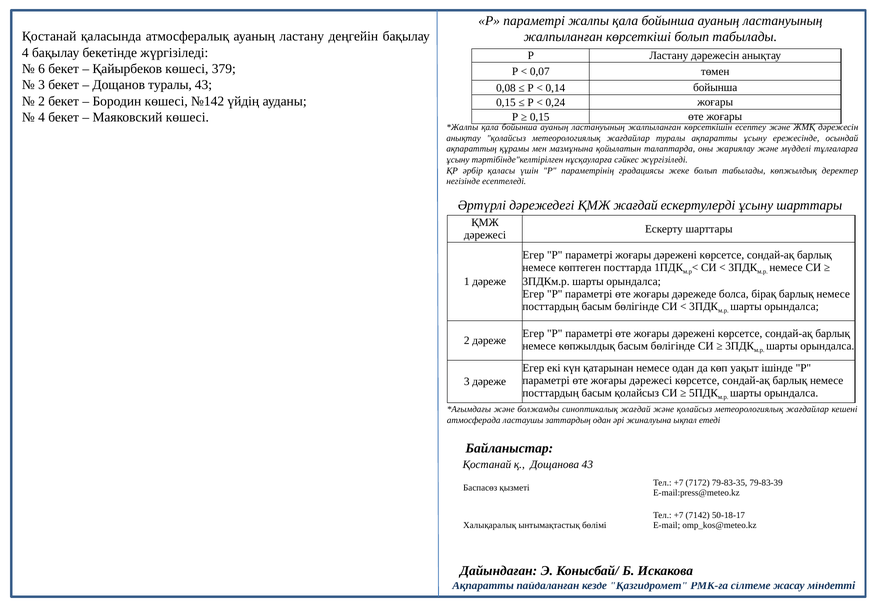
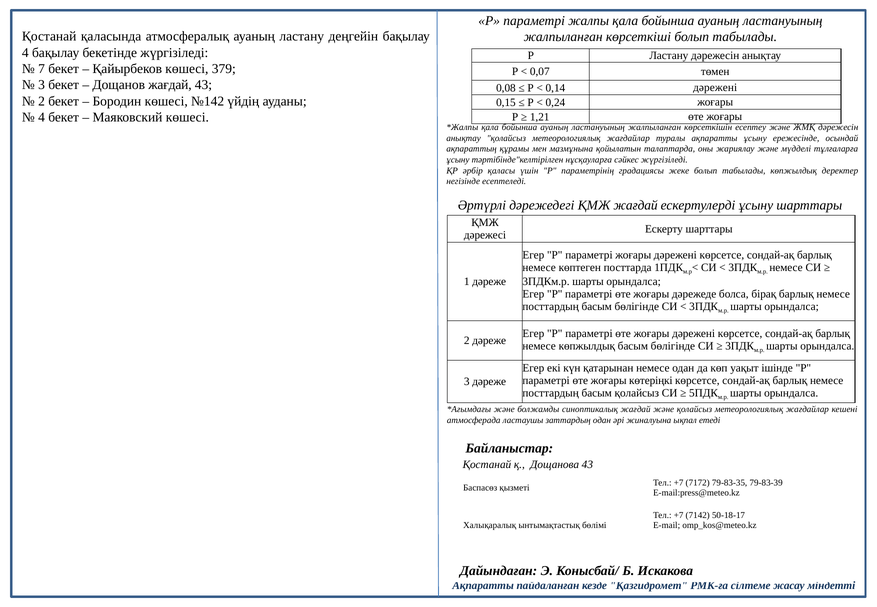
6: 6 -> 7
Дощанов туралы: туралы -> жағдай
0,14 бойынша: бойынша -> дәрежені
0,15 at (540, 117): 0,15 -> 1,21
жоғары дәрежесі: дәрежесі -> көтеріңкі
